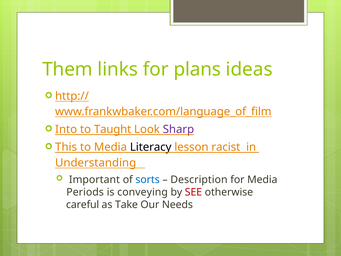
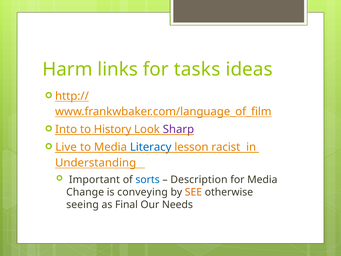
Them: Them -> Harm
plans: plans -> tasks
Taught: Taught -> History
This: This -> Live
Literacy colour: black -> blue
Periods: Periods -> Change
SEE colour: red -> orange
careful: careful -> seeing
Take: Take -> Final
